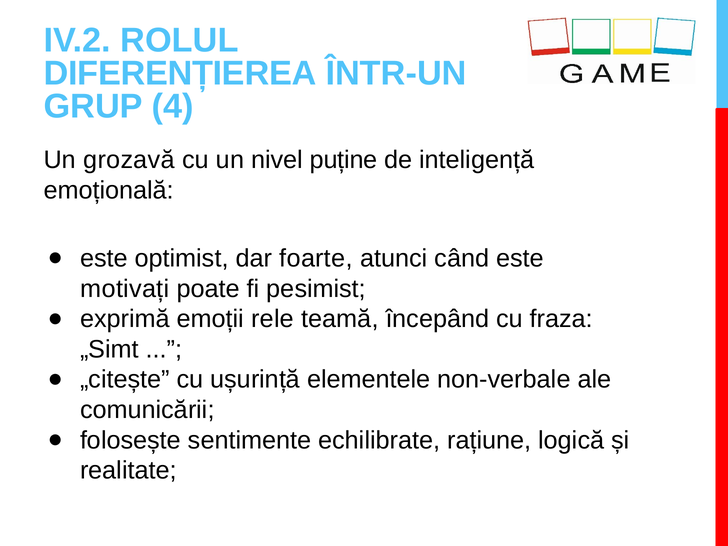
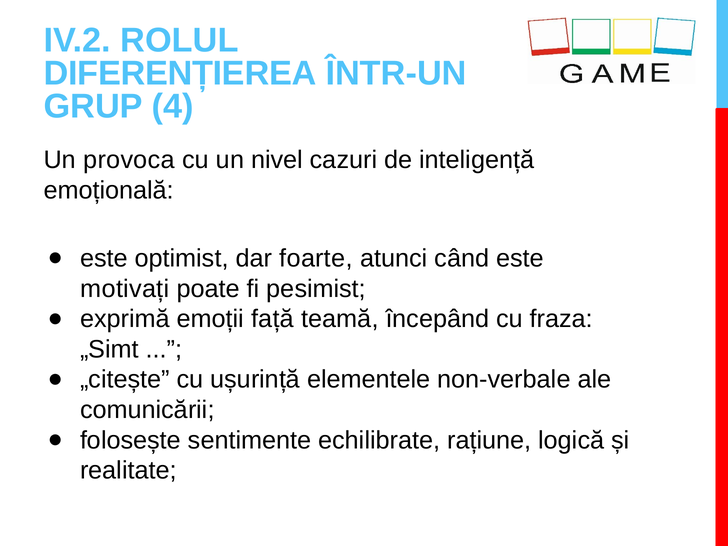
grozavă: grozavă -> provoca
puține: puține -> cazuri
rele: rele -> față
